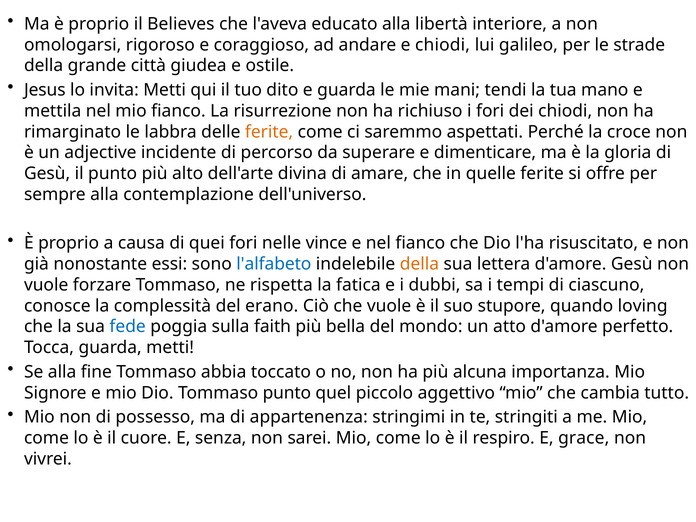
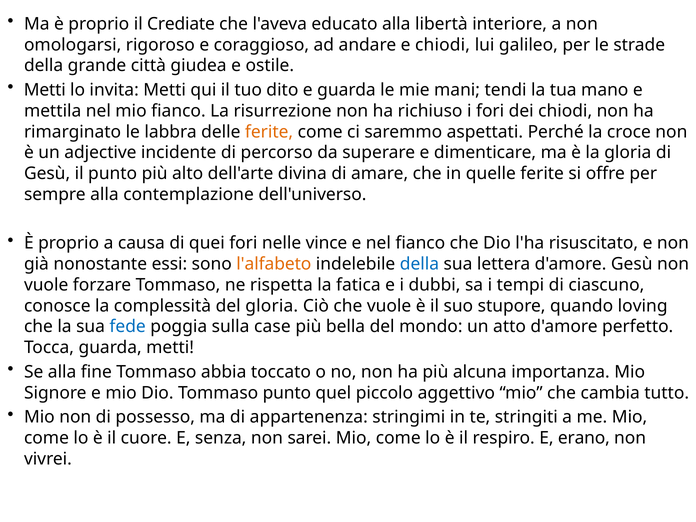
Believes: Believes -> Crediate
Jesus at (45, 90): Jesus -> Metti
l'alfabeto colour: blue -> orange
della at (419, 264) colour: orange -> blue
del erano: erano -> gloria
faith: faith -> case
grace: grace -> erano
